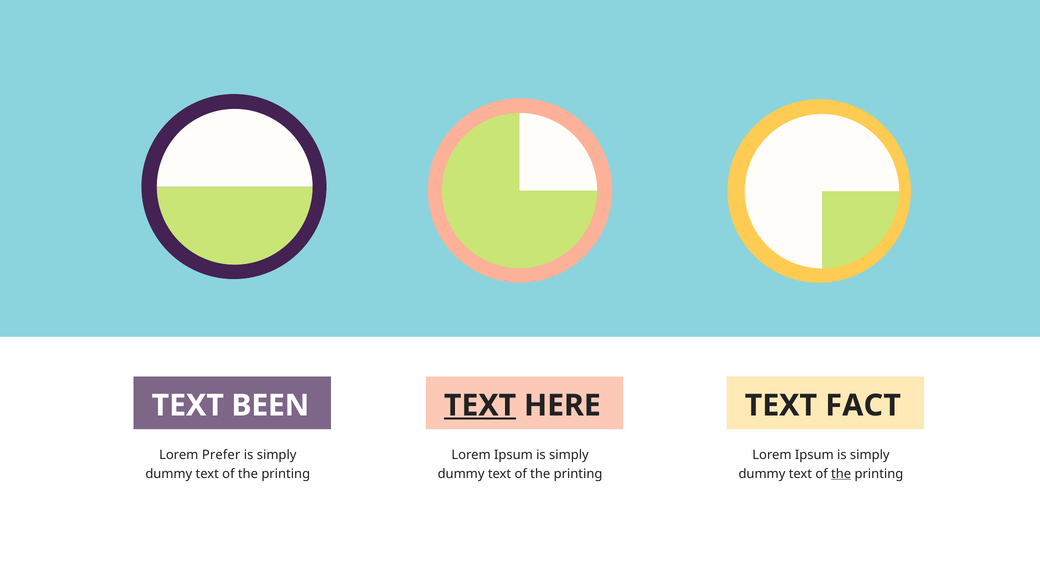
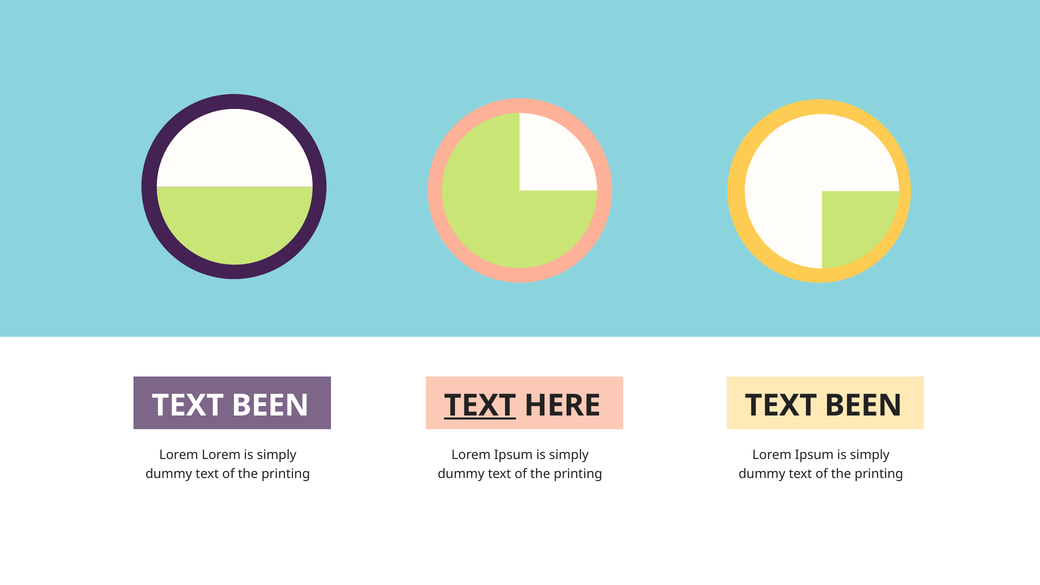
FACT at (863, 405): FACT -> BEEN
Lorem Prefer: Prefer -> Lorem
the at (841, 474) underline: present -> none
